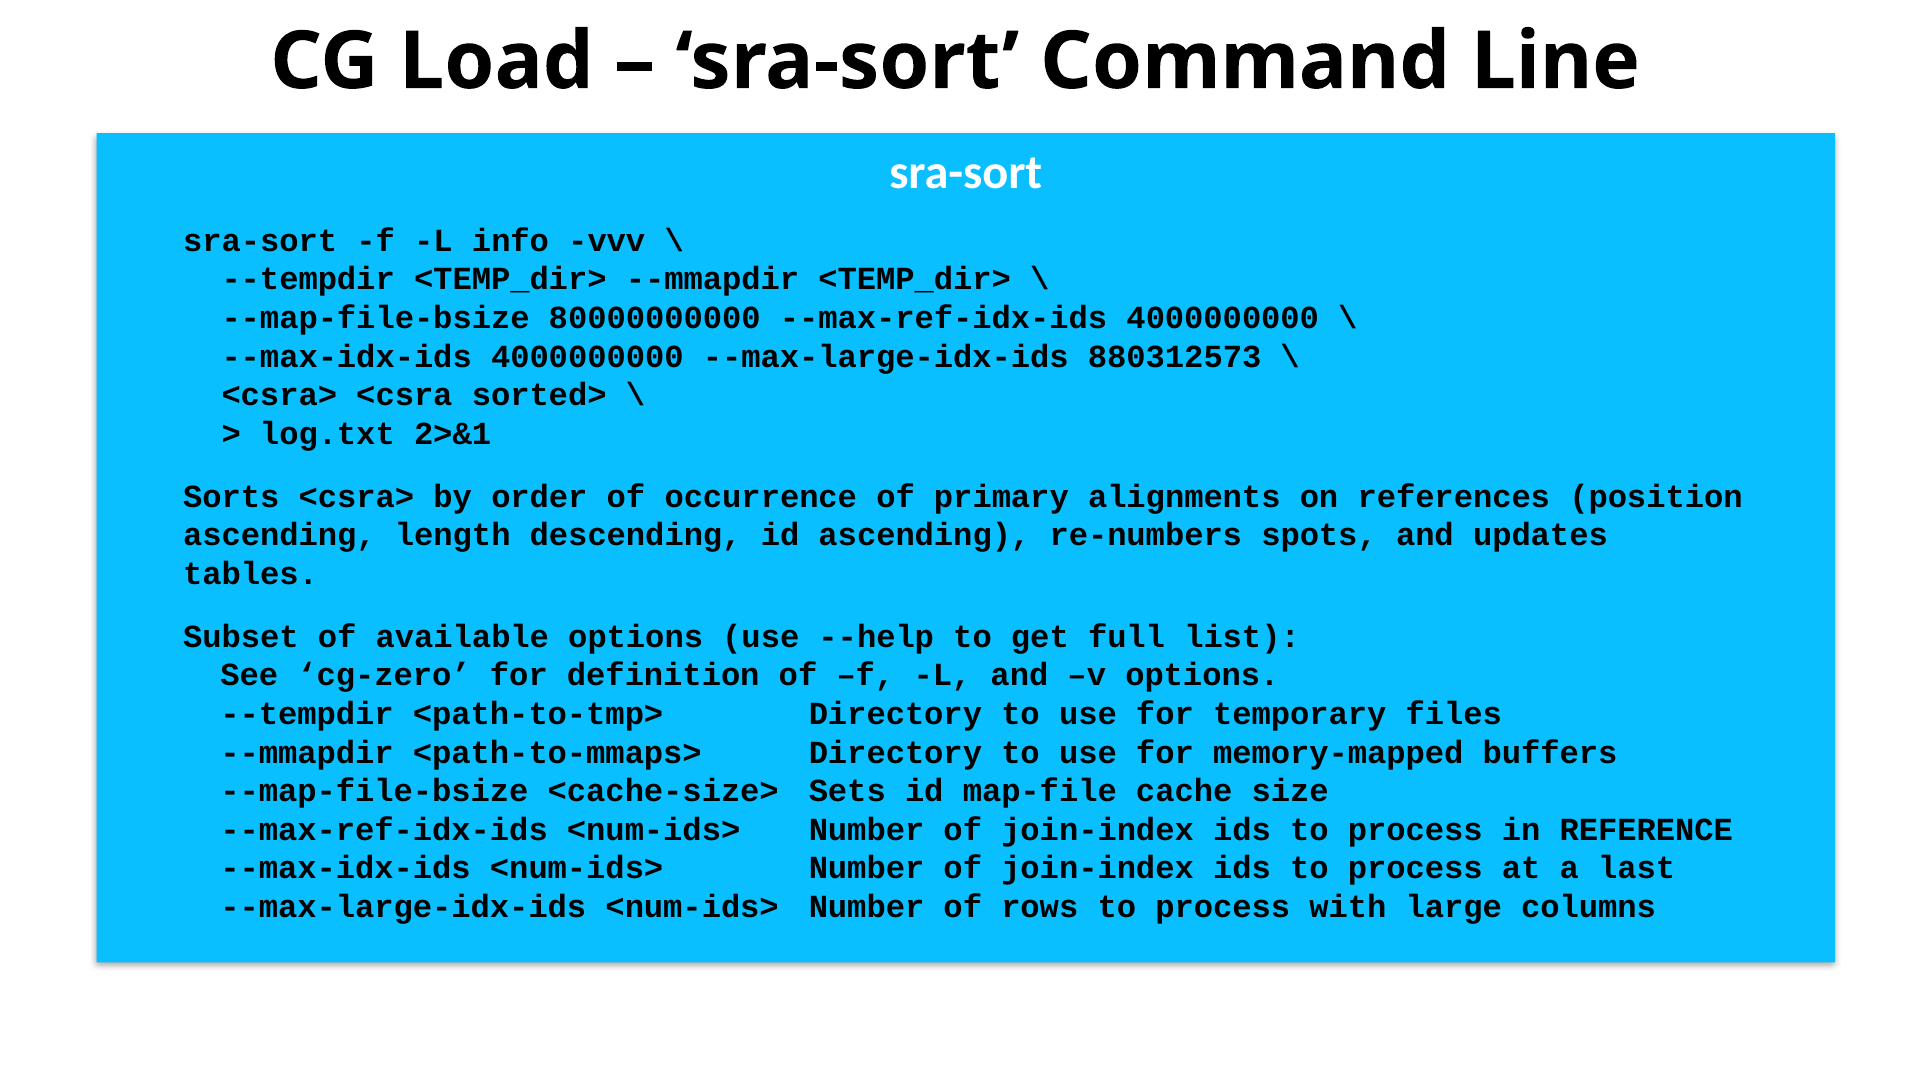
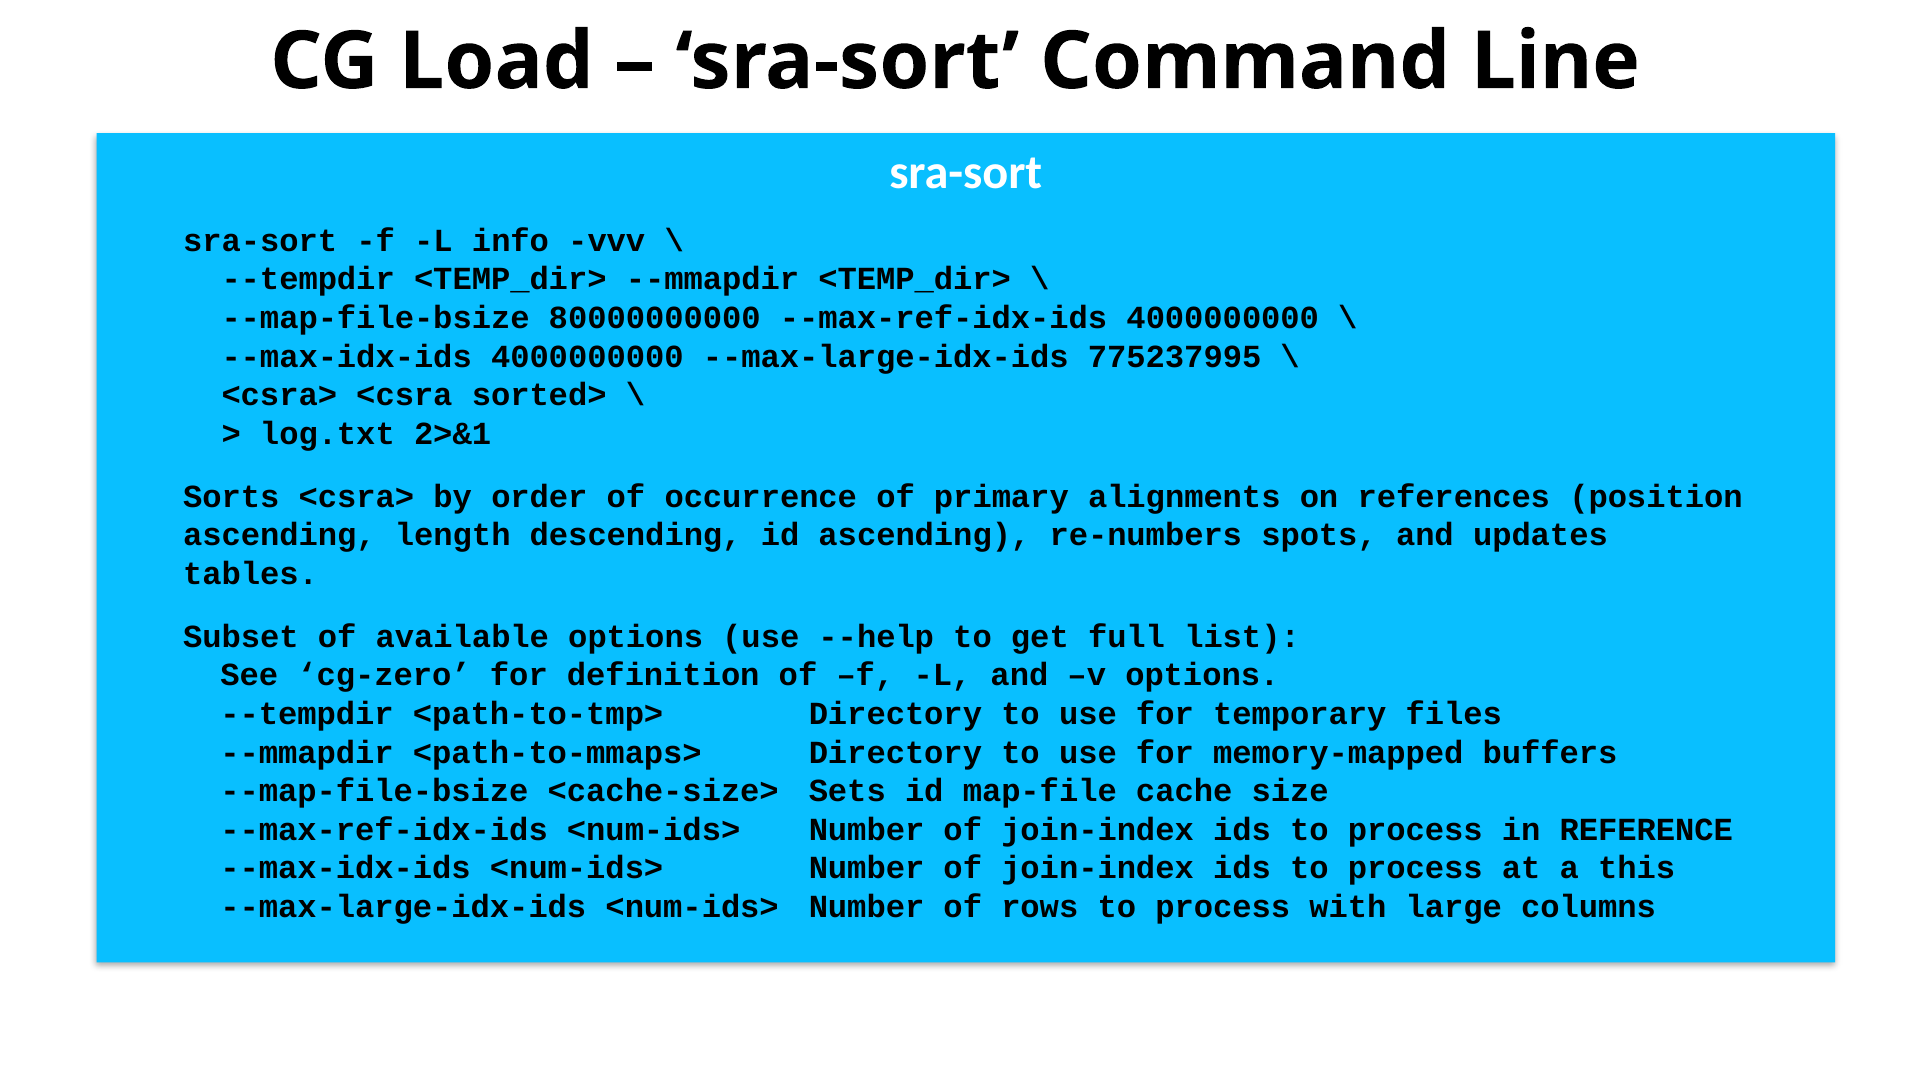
880312573: 880312573 -> 775237995
last: last -> this
